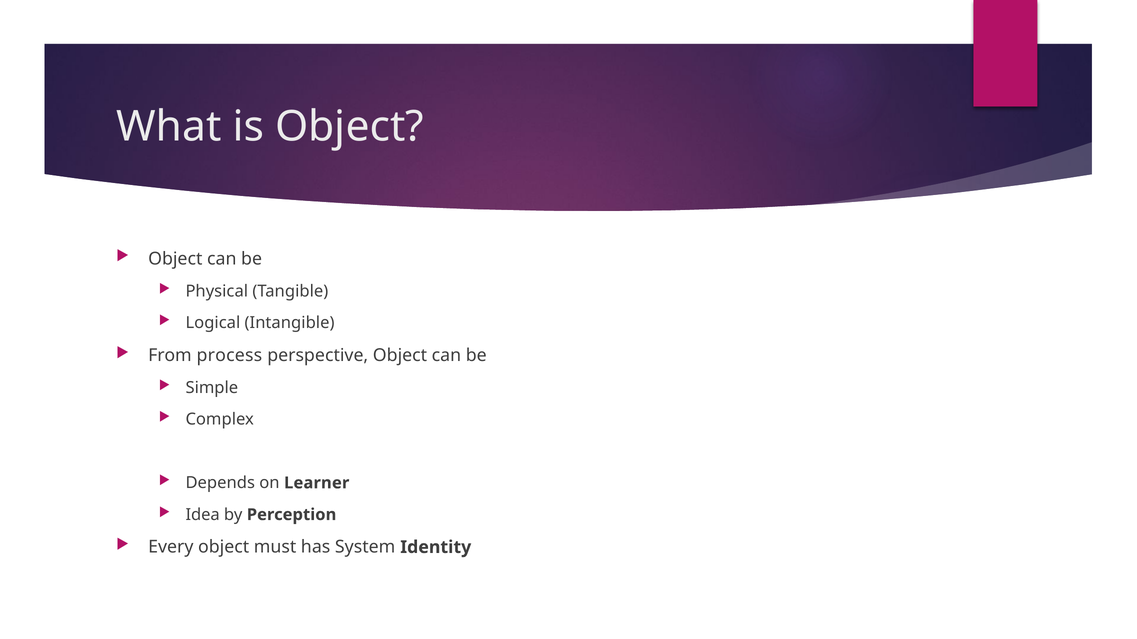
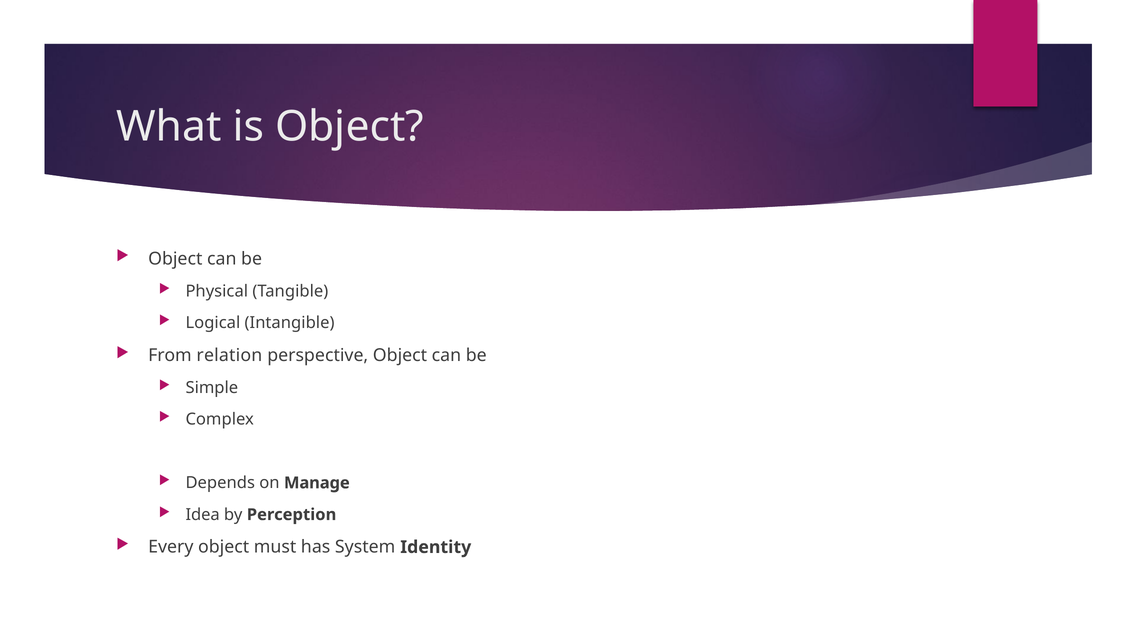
process: process -> relation
Learner: Learner -> Manage
